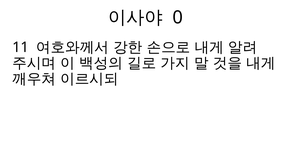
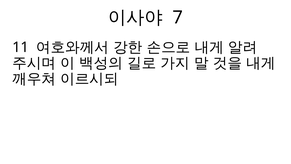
0: 0 -> 7
